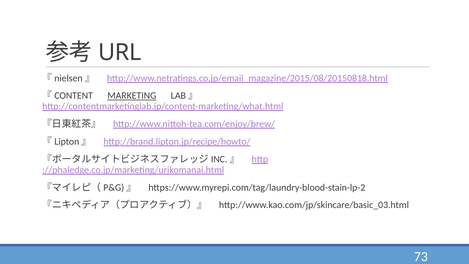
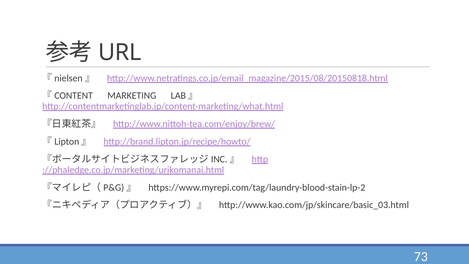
MARKETING underline: present -> none
